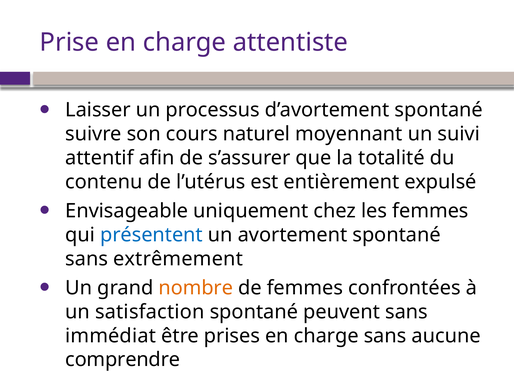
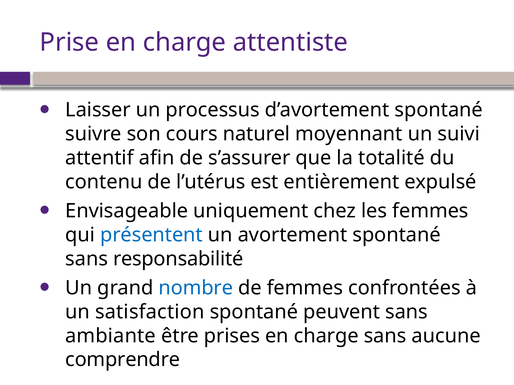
extrêmement: extrêmement -> responsabilité
nombre colour: orange -> blue
immédiat: immédiat -> ambiante
